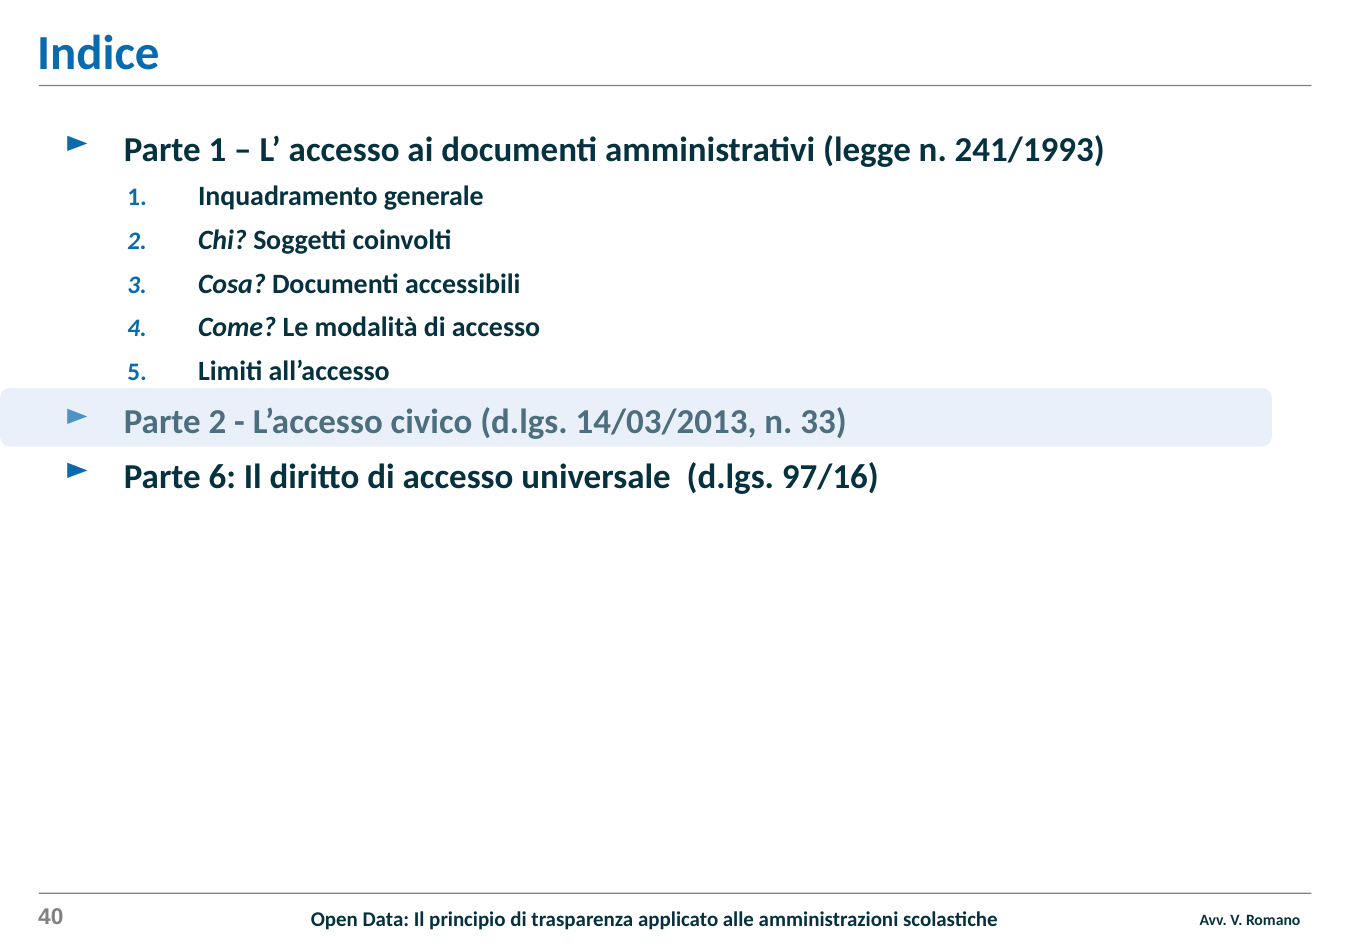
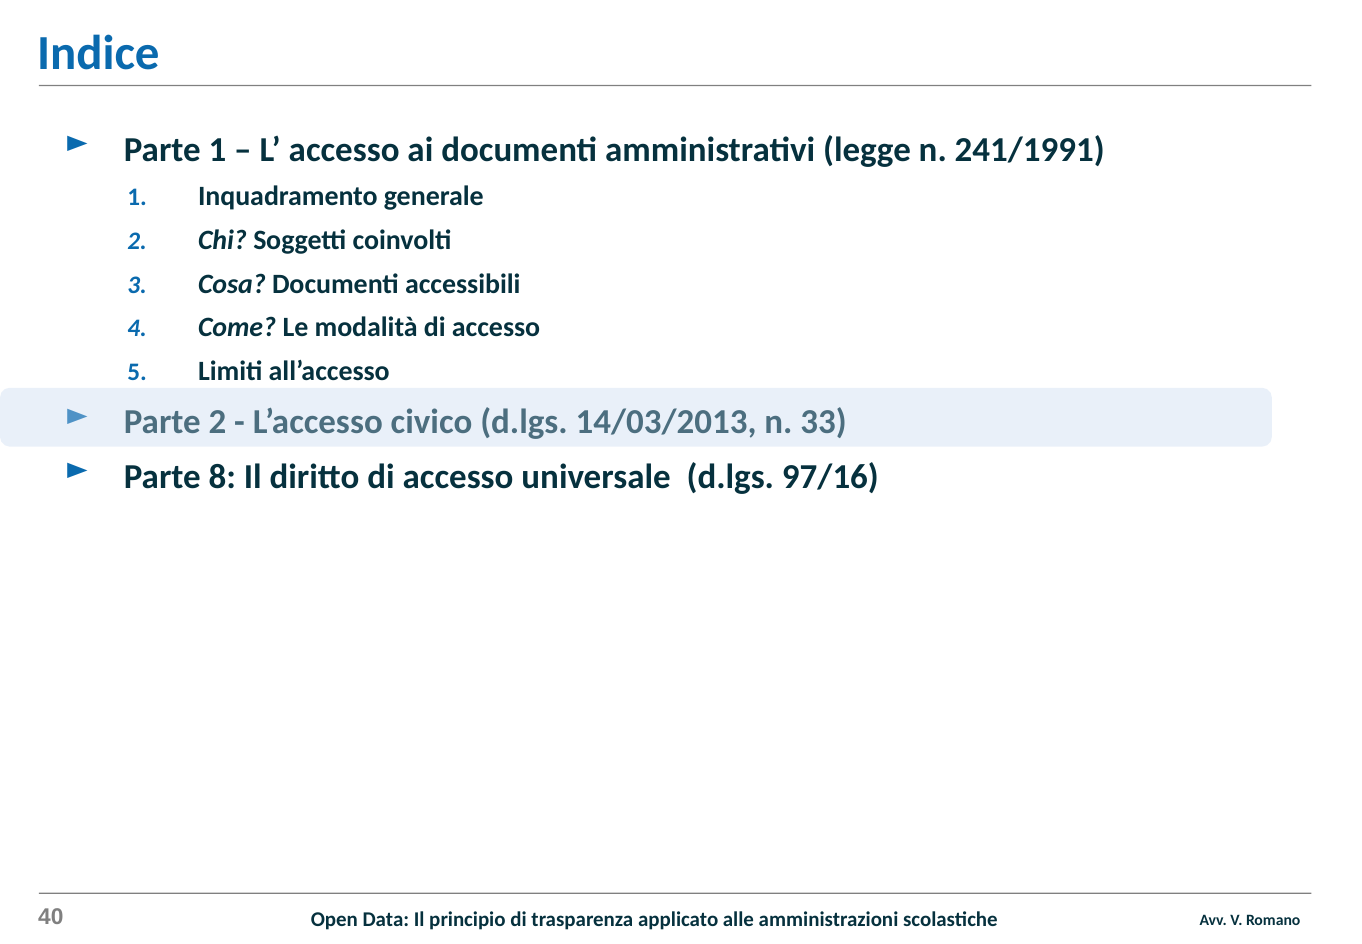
241/1993: 241/1993 -> 241/1991
6: 6 -> 8
